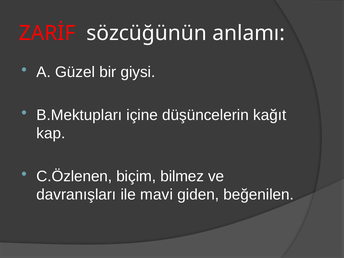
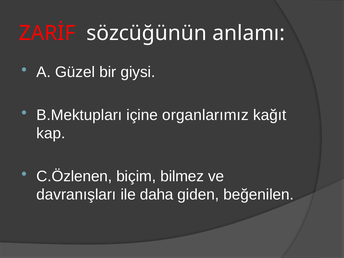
düşüncelerin: düşüncelerin -> organlarımız
mavi: mavi -> daha
